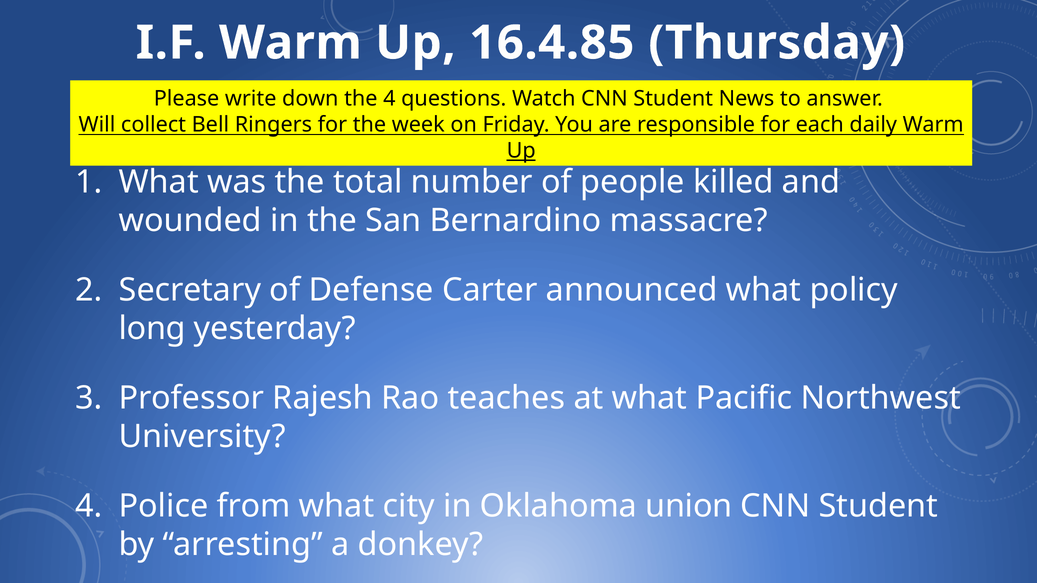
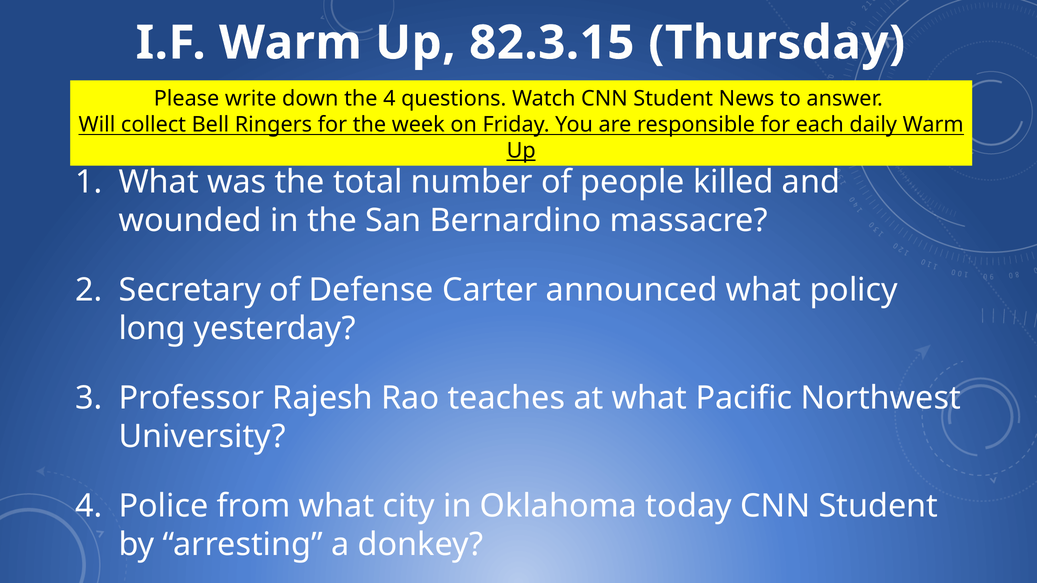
16.4.85: 16.4.85 -> 82.3.15
union: union -> today
